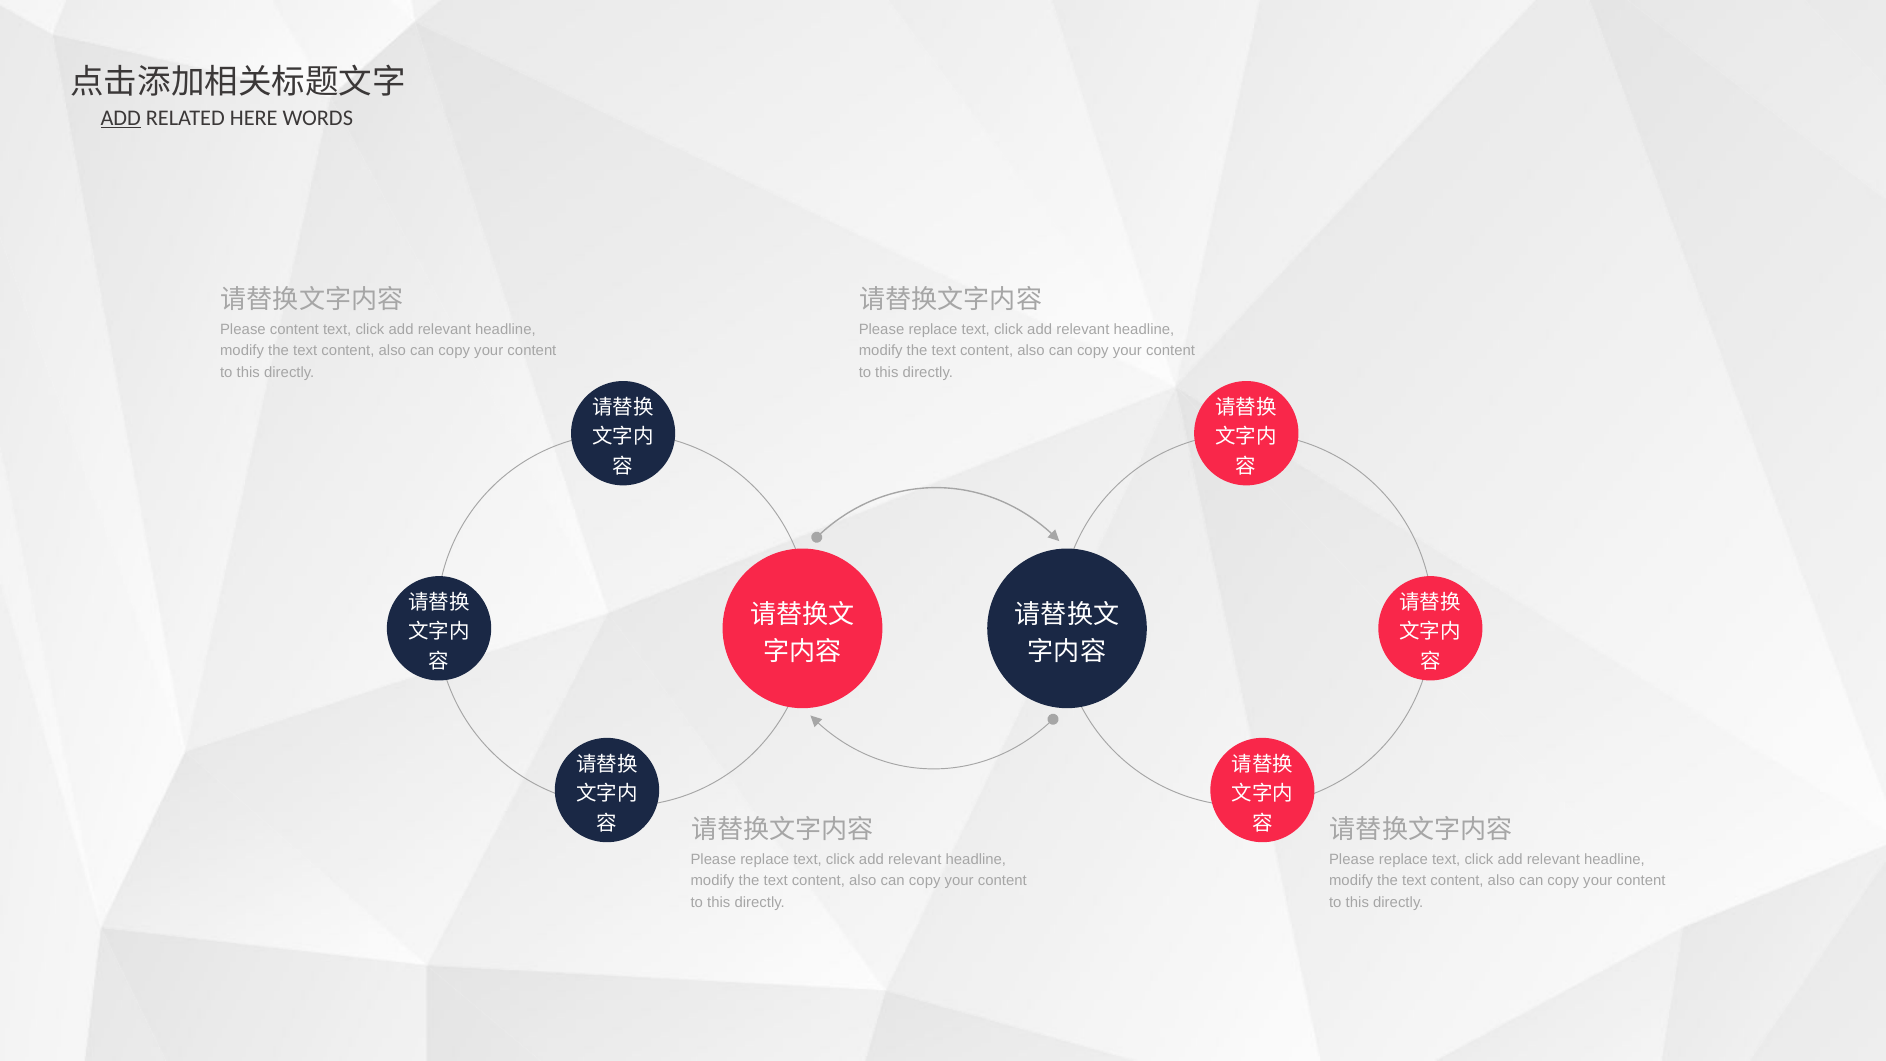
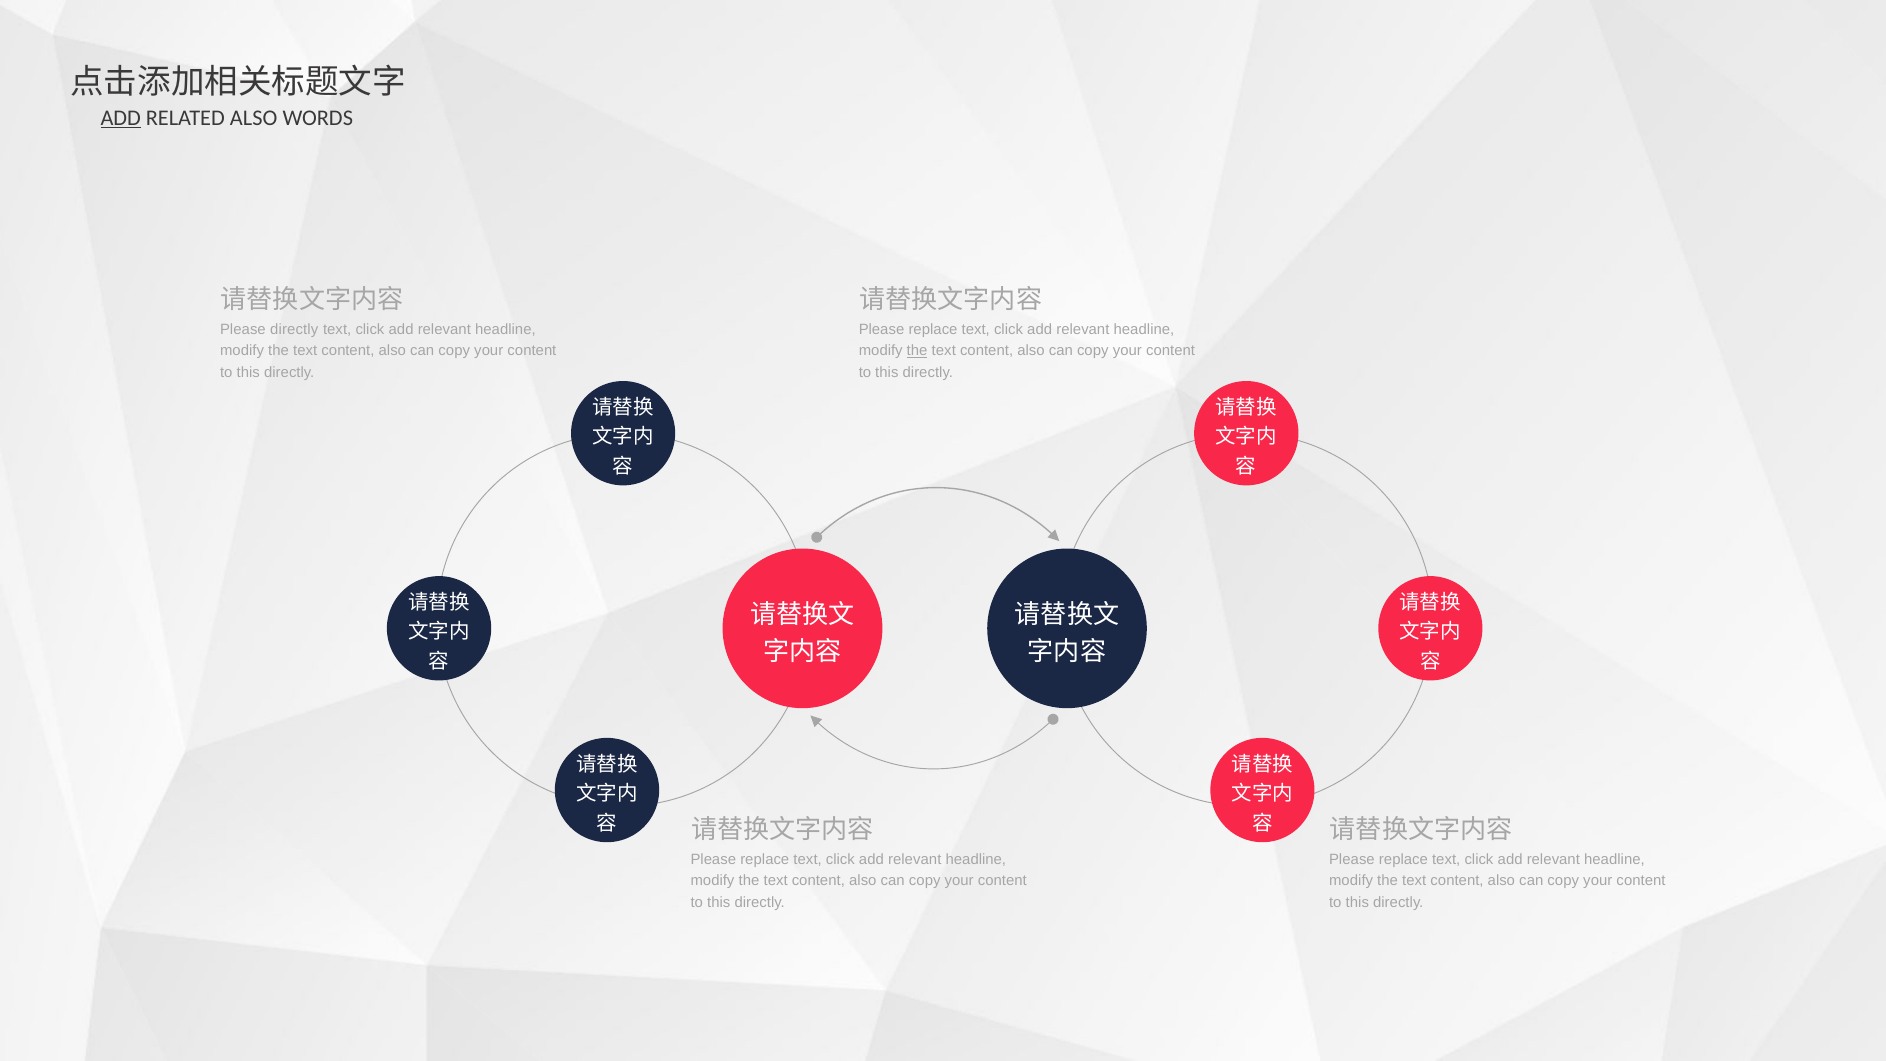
RELATED HERE: HERE -> ALSO
Please content: content -> directly
the at (917, 351) underline: none -> present
